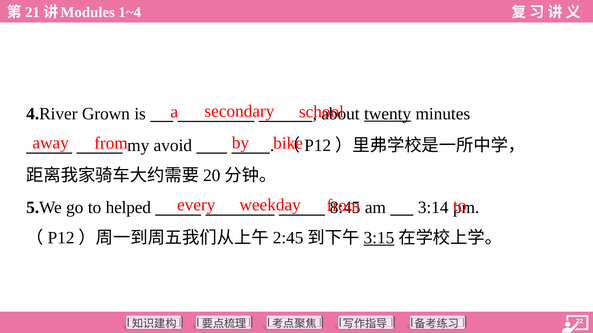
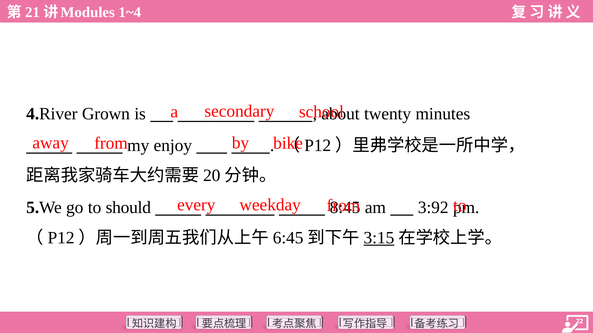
twenty underline: present -> none
avoid: avoid -> enjoy
helped: helped -> should
3:14: 3:14 -> 3:92
2:45: 2:45 -> 6:45
